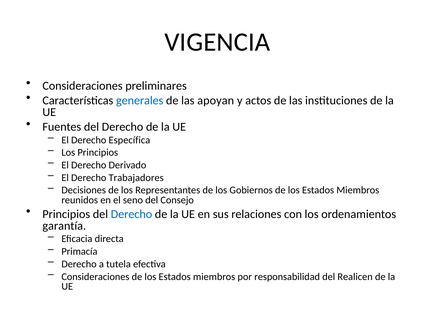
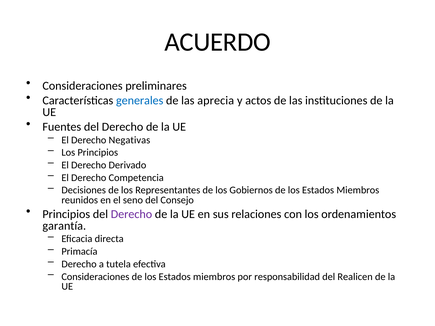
VIGENCIA: VIGENCIA -> ACUERDO
apoyan: apoyan -> aprecia
Específica: Específica -> Negativas
Trabajadores: Trabajadores -> Competencia
Derecho at (131, 214) colour: blue -> purple
